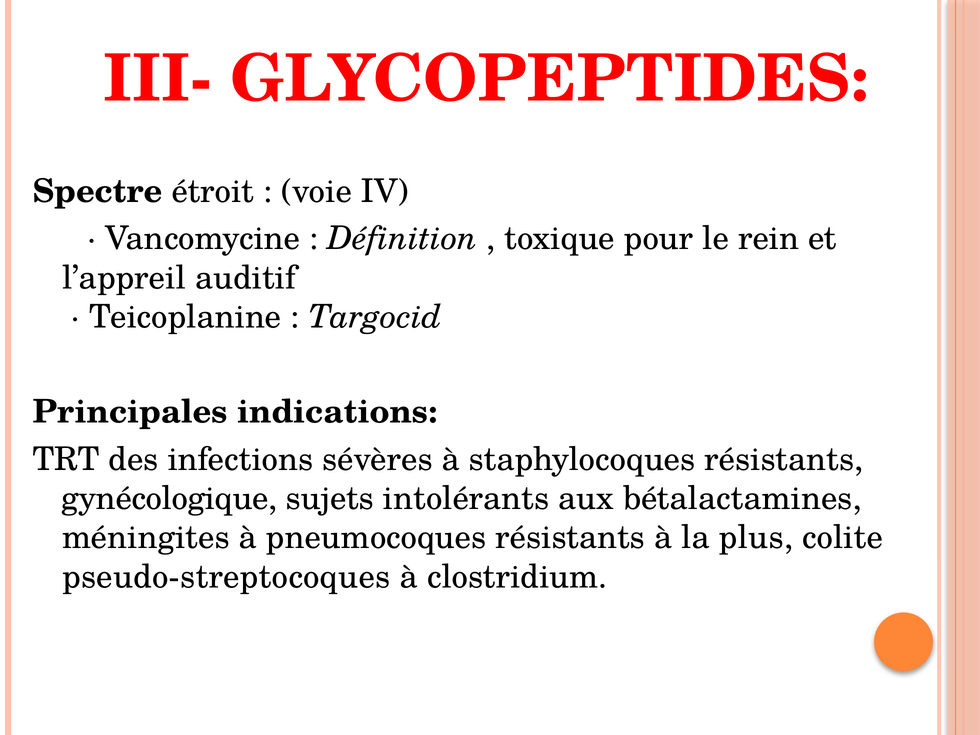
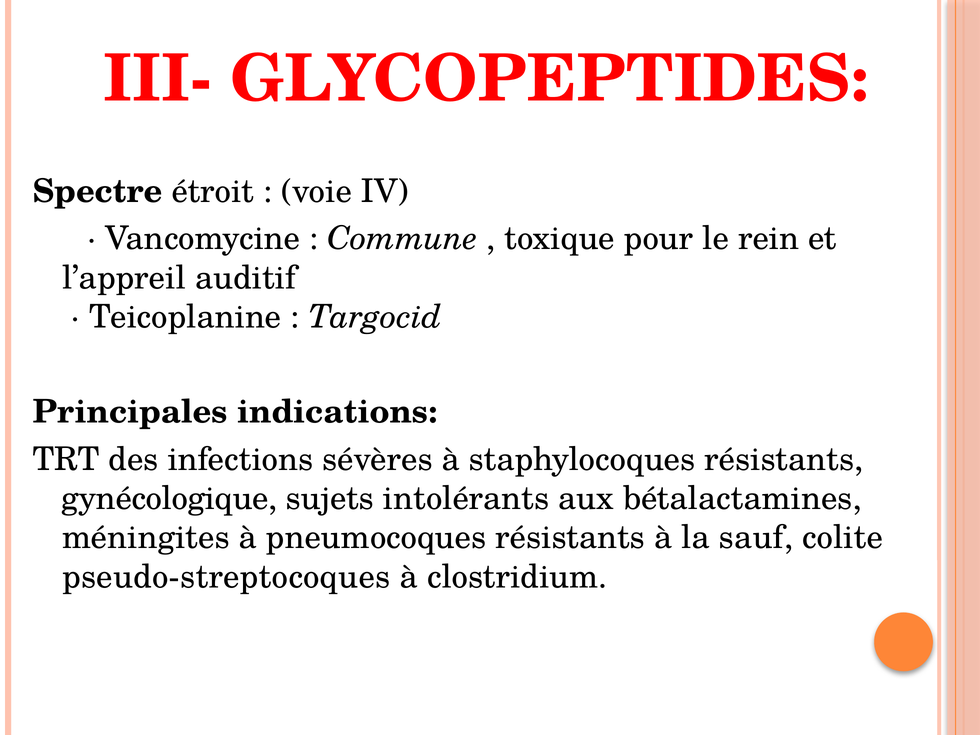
Définition: Définition -> Commune
plus: plus -> sauf
